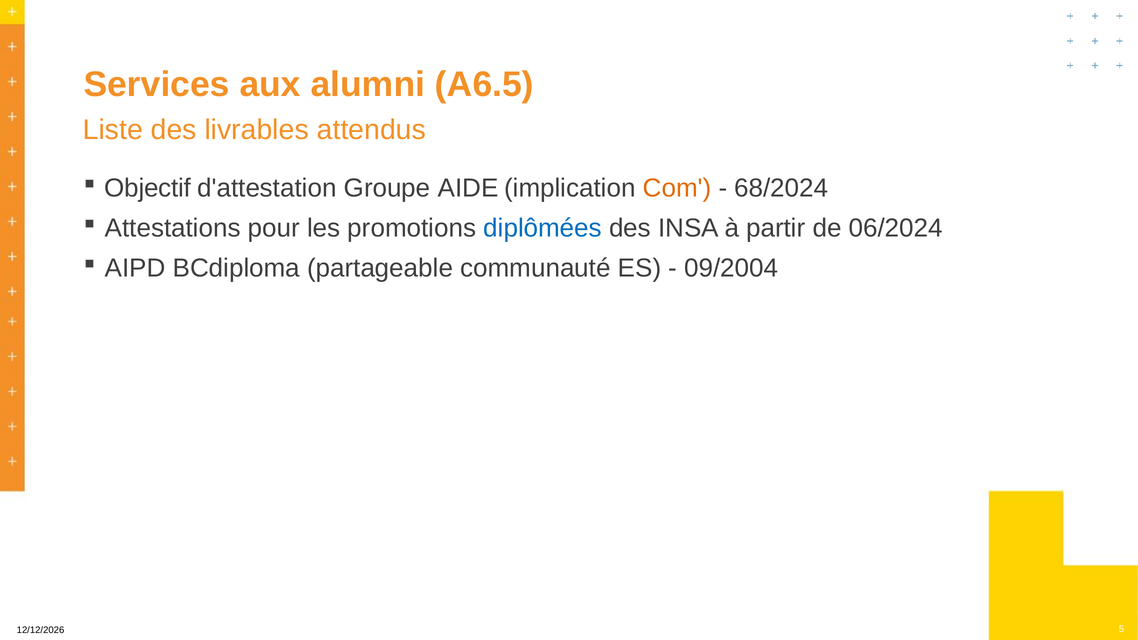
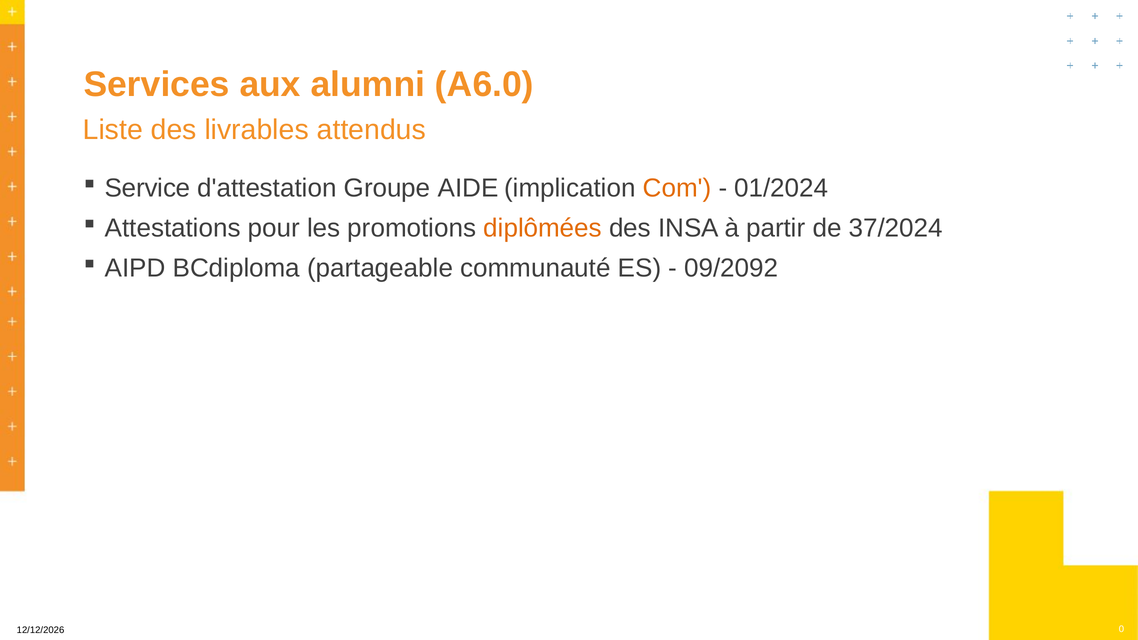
A6.5: A6.5 -> A6.0
Objectif: Objectif -> Service
68/2024: 68/2024 -> 01/2024
diplômées colour: blue -> orange
06/2024: 06/2024 -> 37/2024
09/2004: 09/2004 -> 09/2092
5: 5 -> 0
